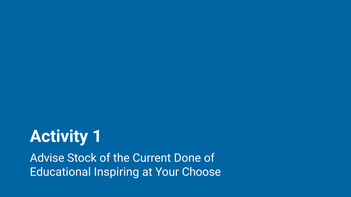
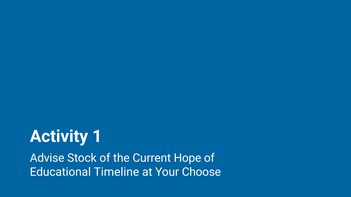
Done: Done -> Hope
Inspiring: Inspiring -> Timeline
